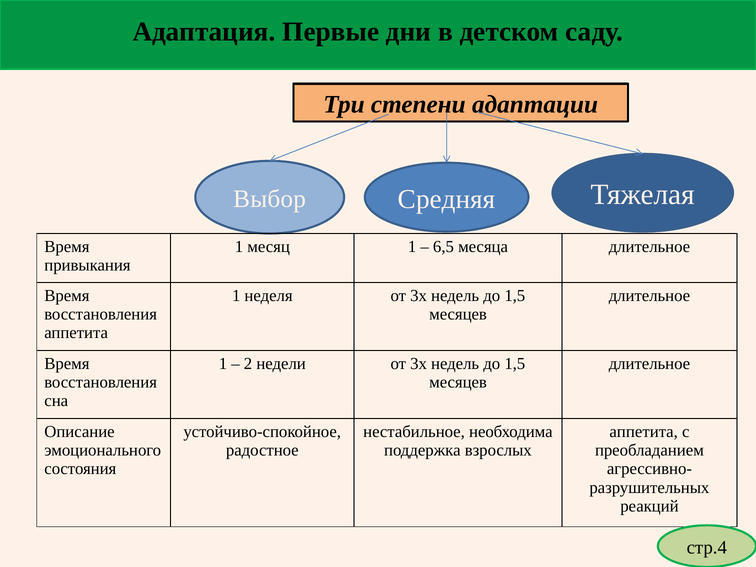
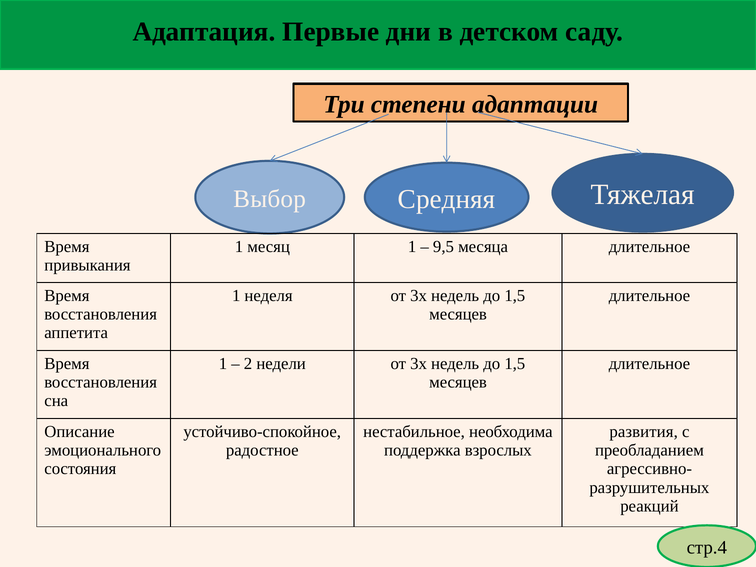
6,5: 6,5 -> 9,5
аппетита at (644, 432): аппетита -> развития
